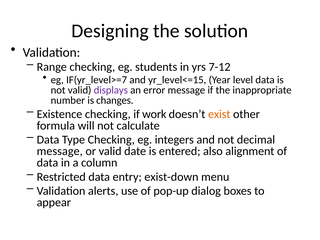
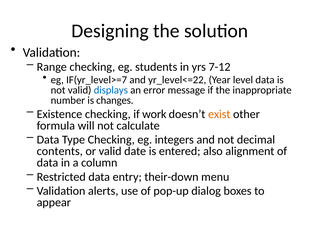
yr_level<=15: yr_level<=15 -> yr_level<=22
displays colour: purple -> blue
message at (60, 151): message -> contents
exist-down: exist-down -> their-down
